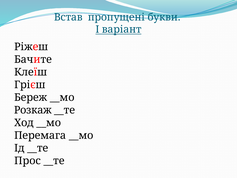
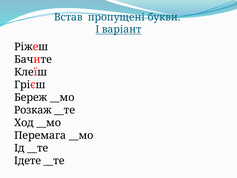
Прос: Прос -> Ідете
